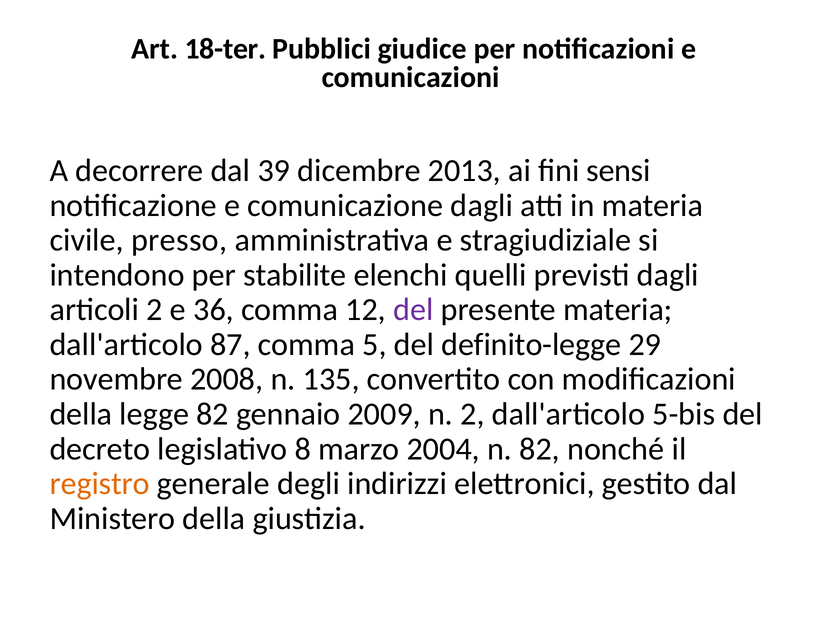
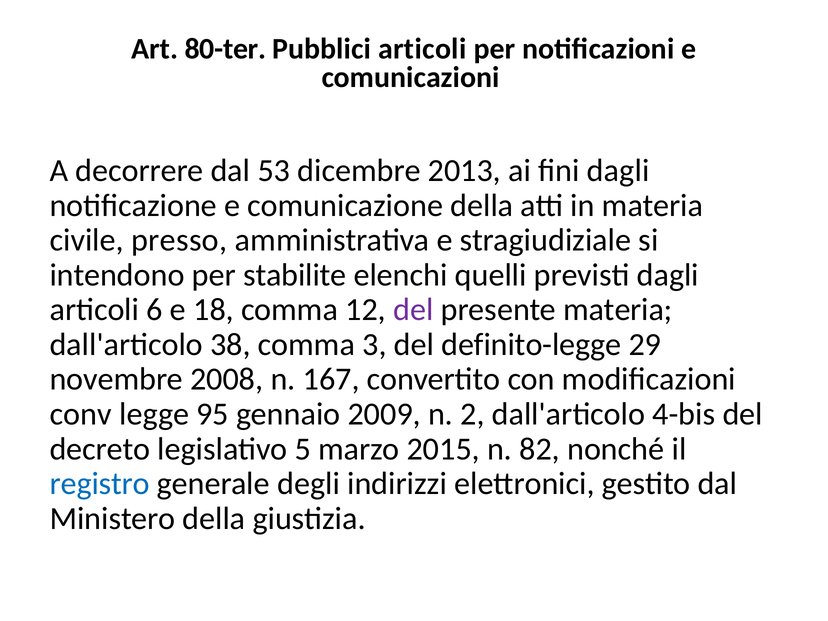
18-ter: 18-ter -> 80-ter
Pubblici giudice: giudice -> articoli
39: 39 -> 53
fini sensi: sensi -> dagli
comunicazione dagli: dagli -> della
articoli 2: 2 -> 6
36: 36 -> 18
87: 87 -> 38
5: 5 -> 3
135: 135 -> 167
della at (81, 414): della -> conv
legge 82: 82 -> 95
5-bis: 5-bis -> 4-bis
8: 8 -> 5
2004: 2004 -> 2015
registro colour: orange -> blue
